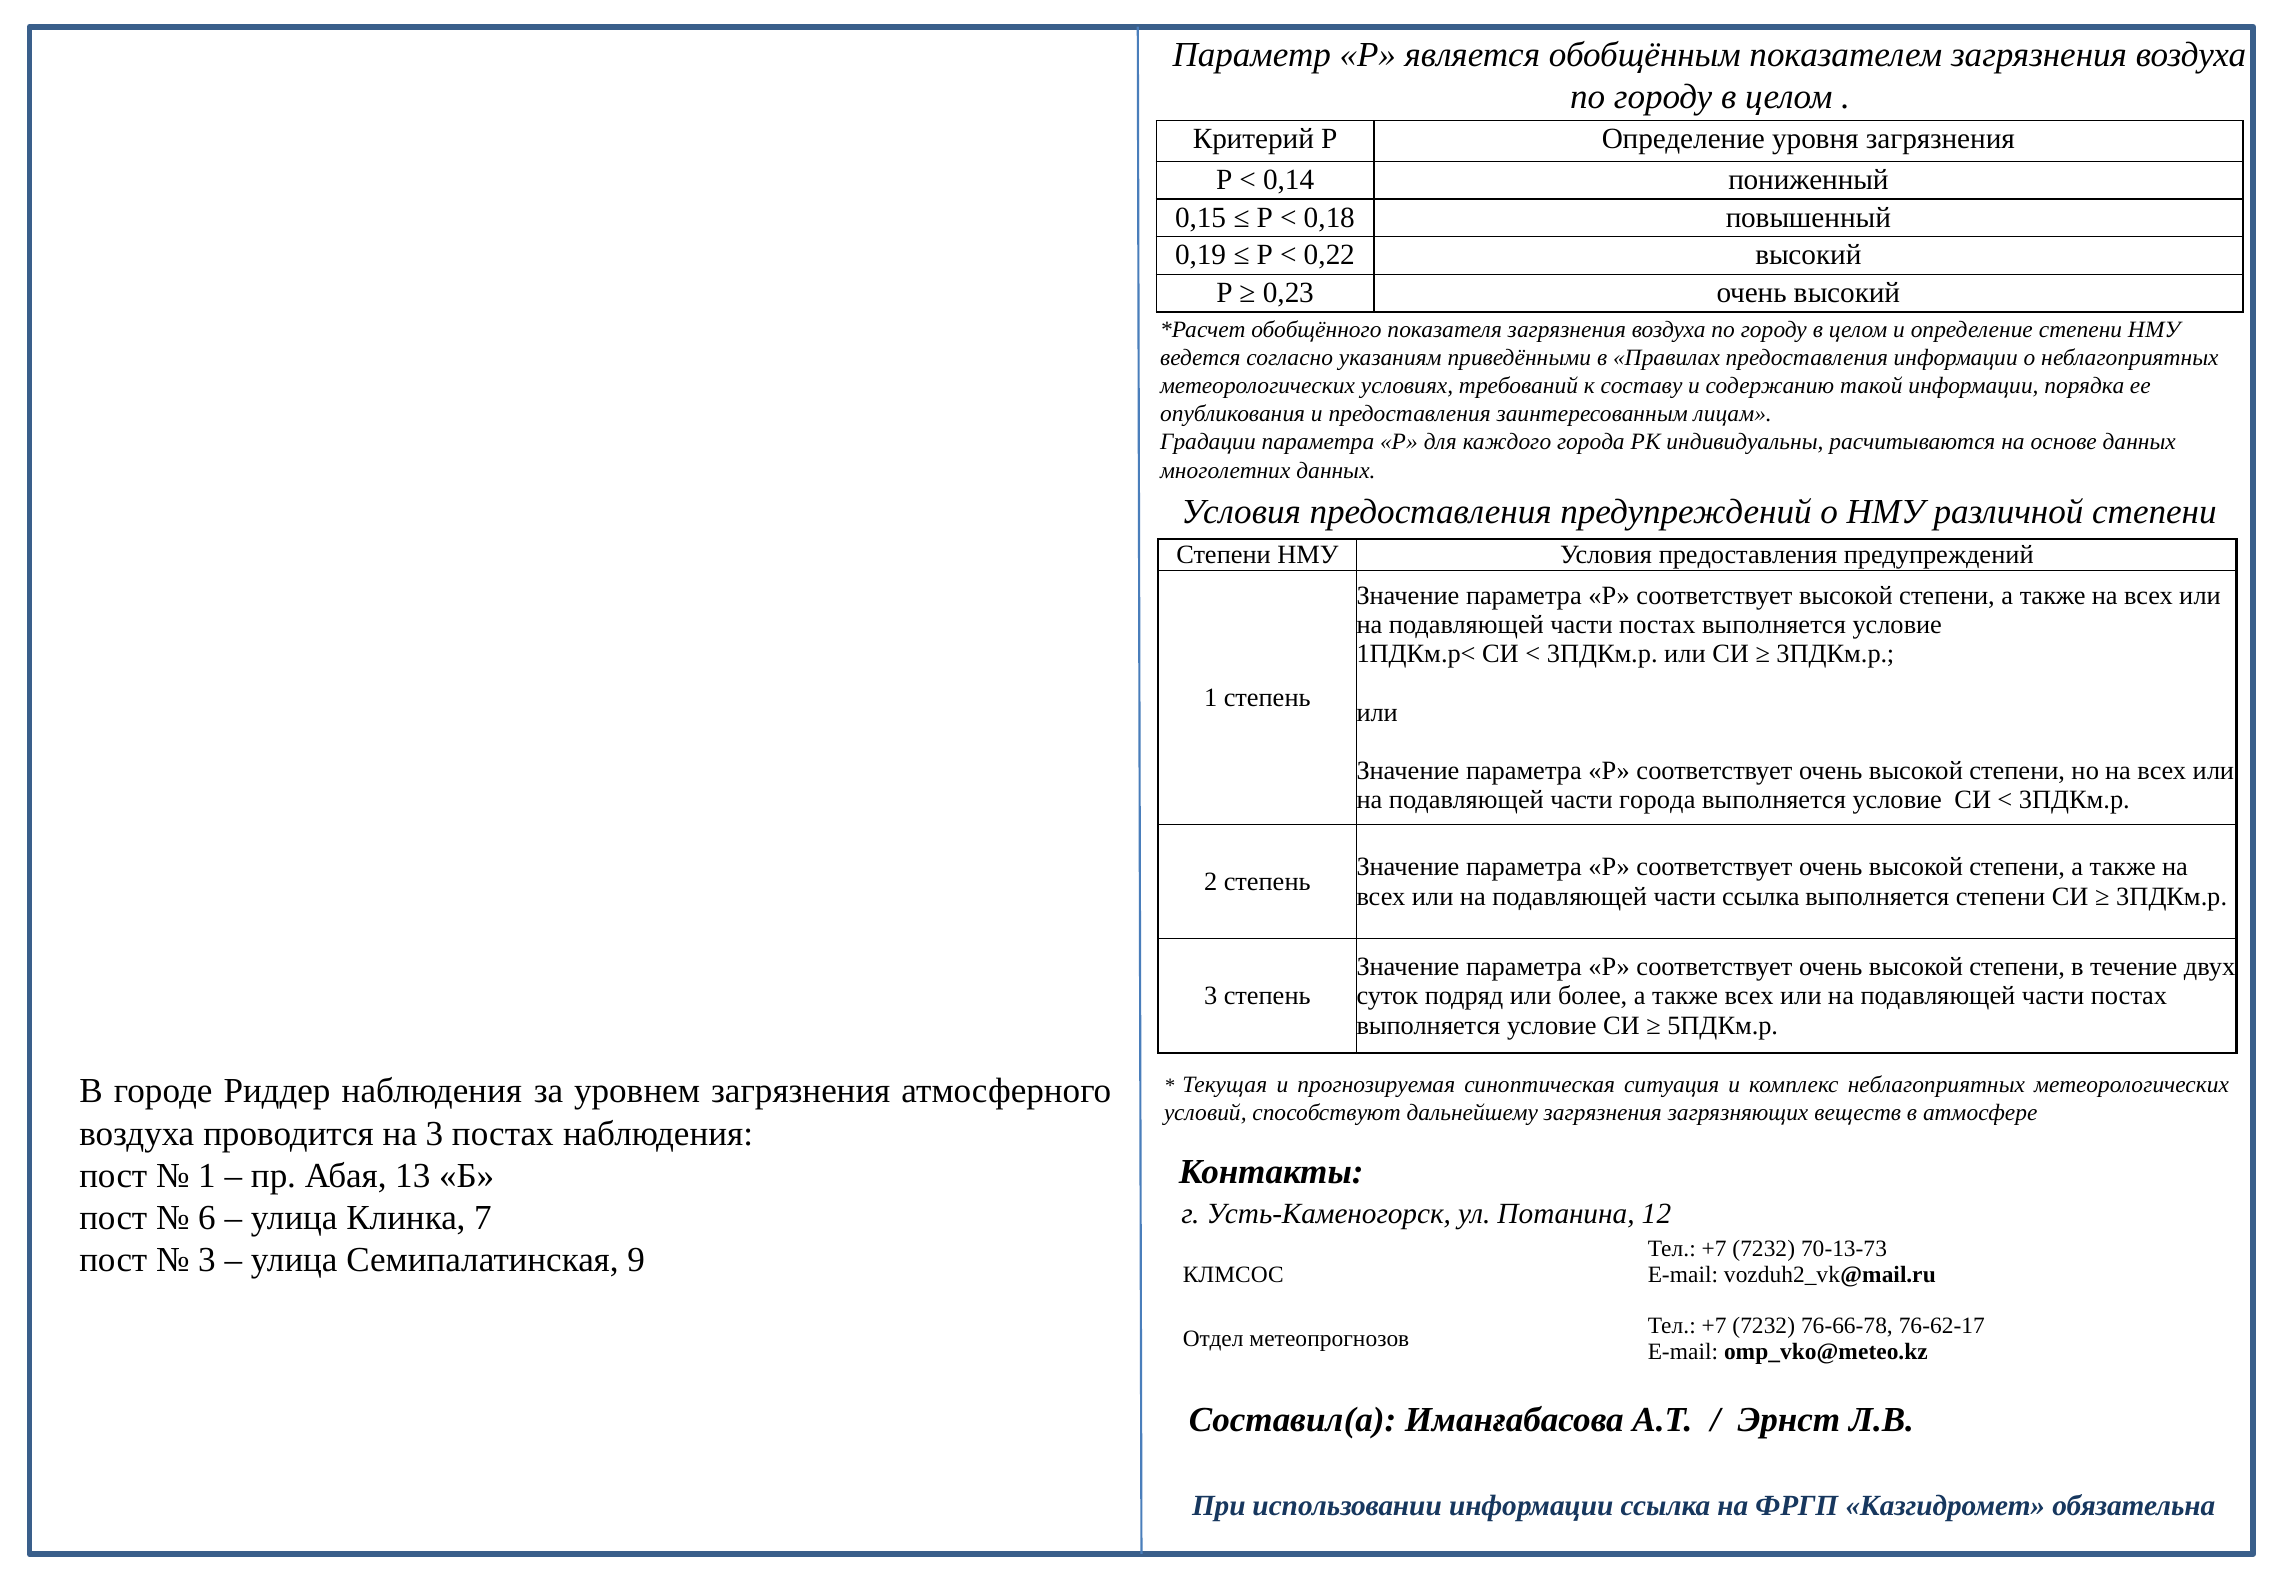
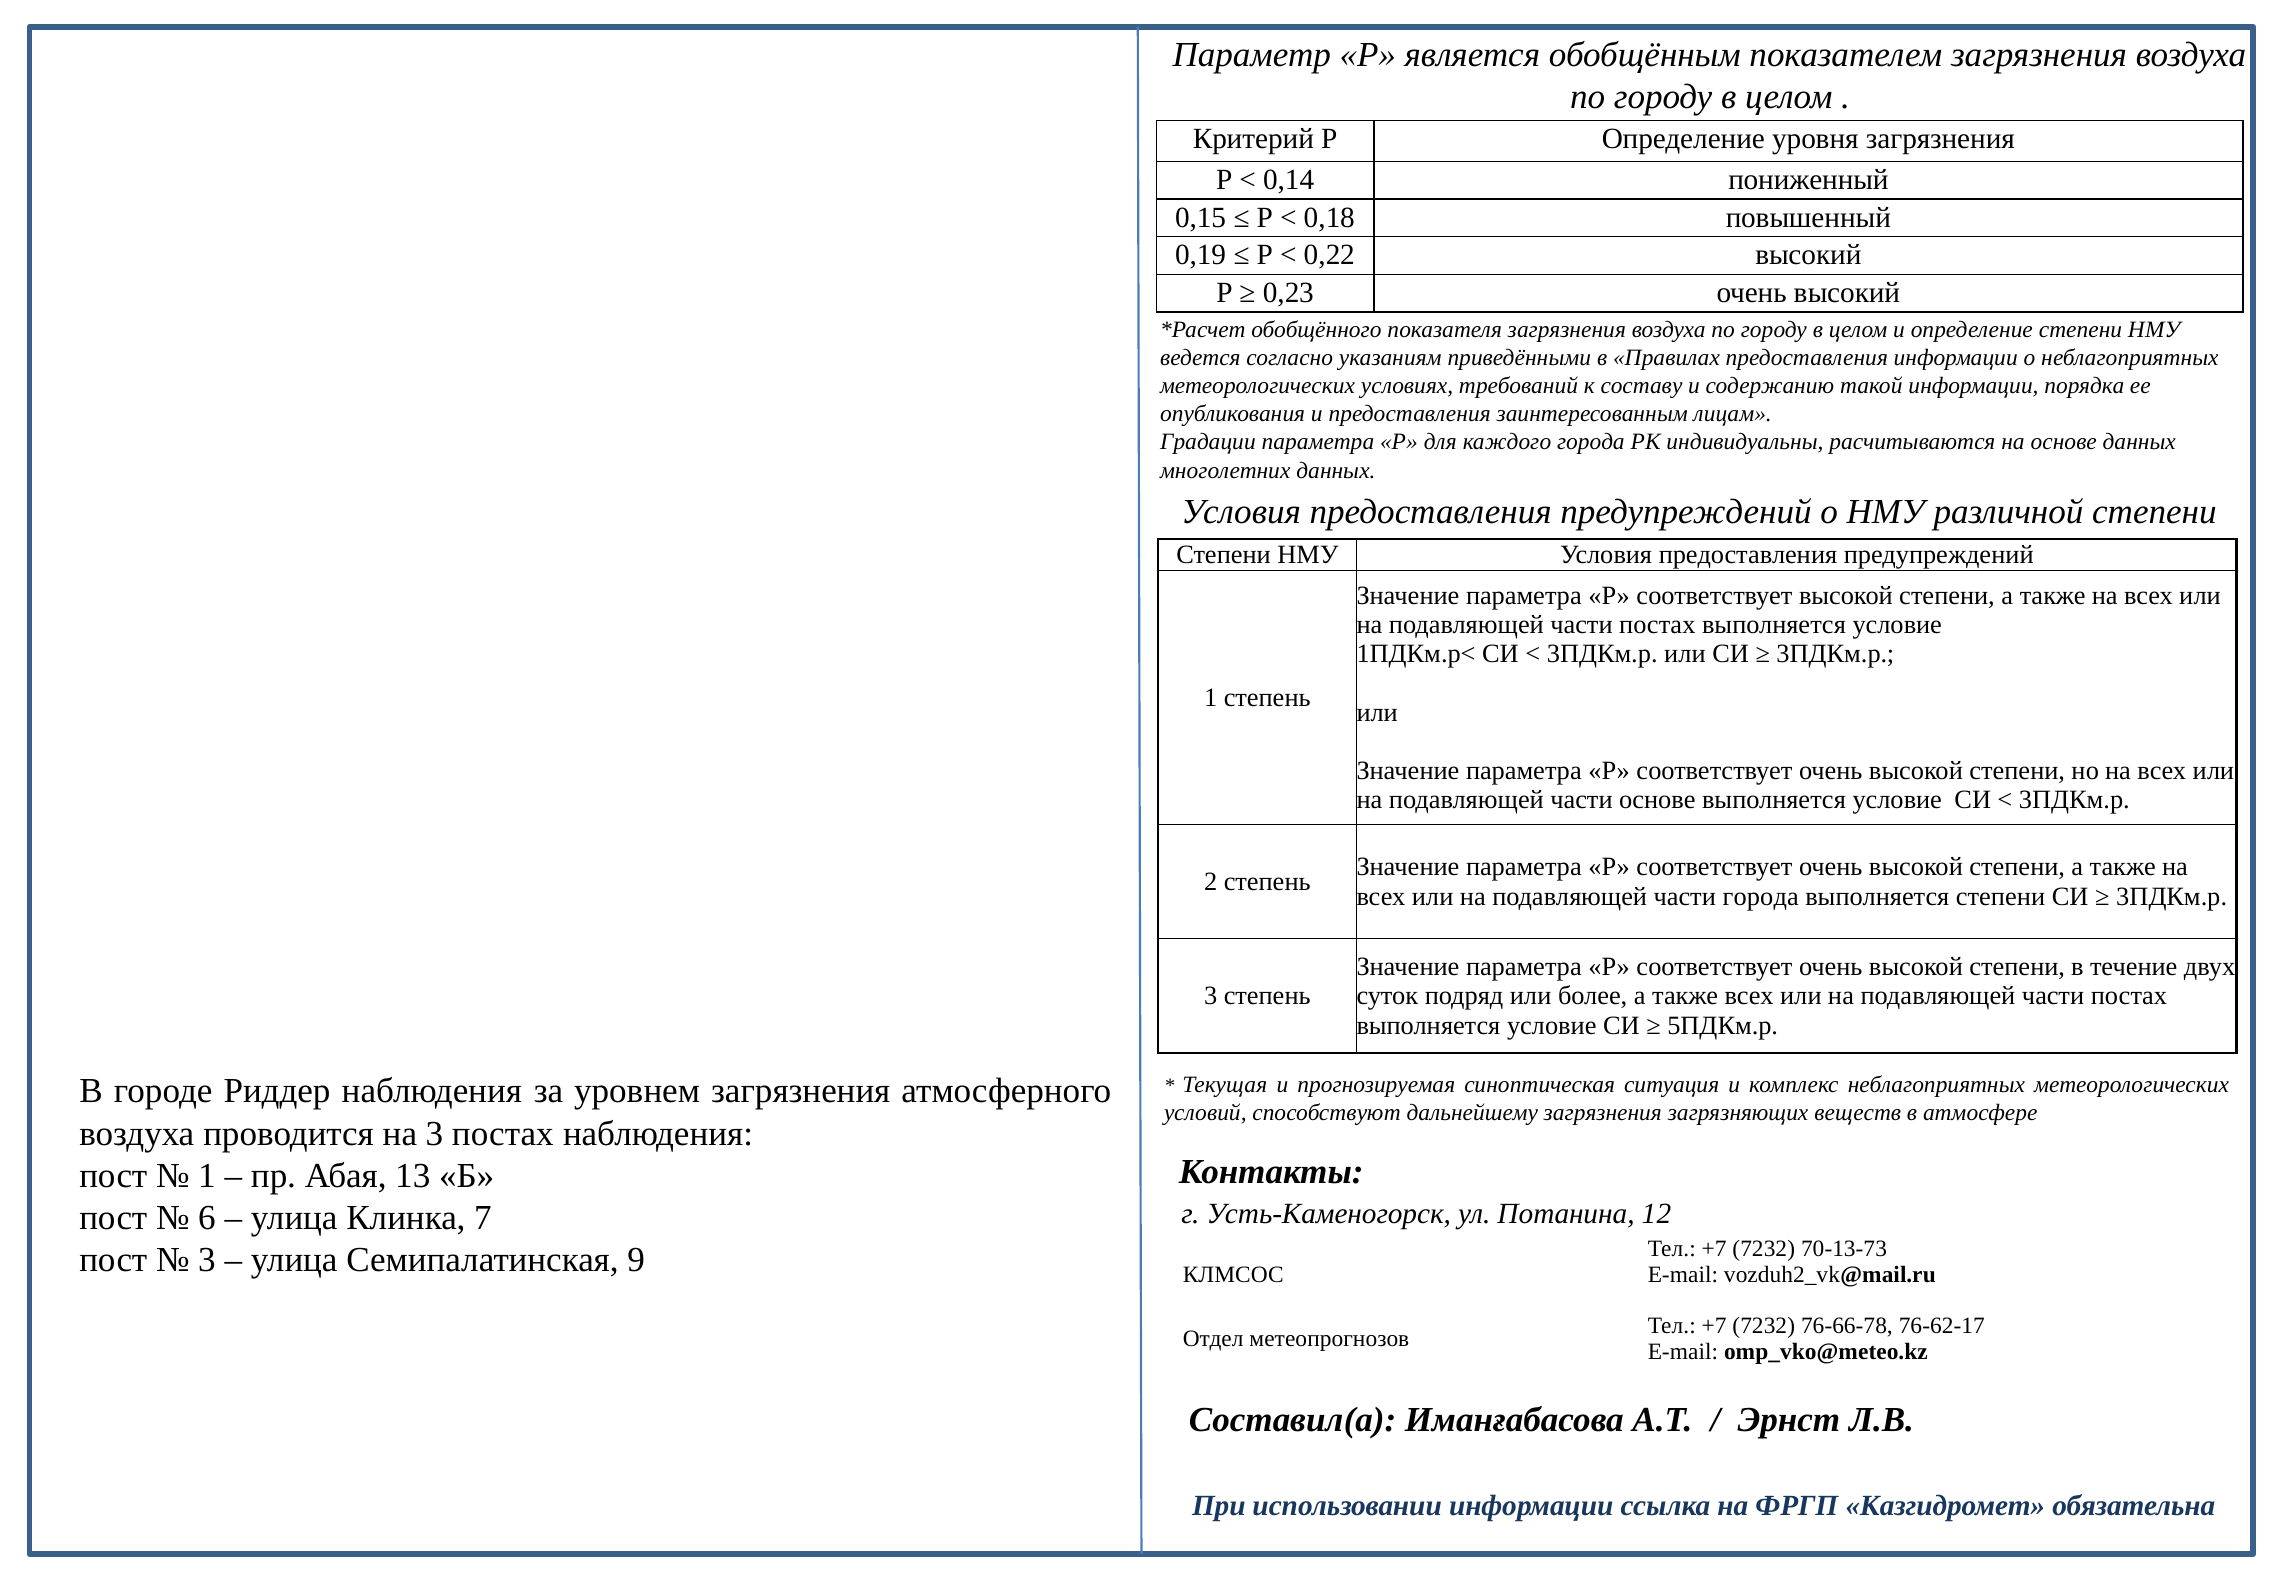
части города: города -> основе
части ссылка: ссылка -> города
